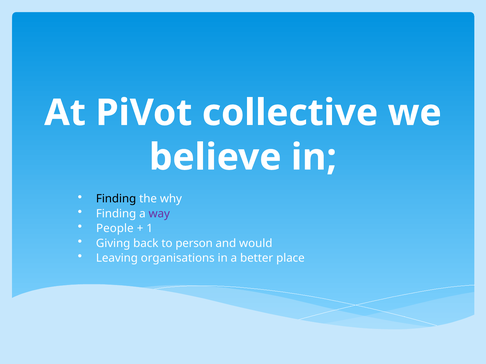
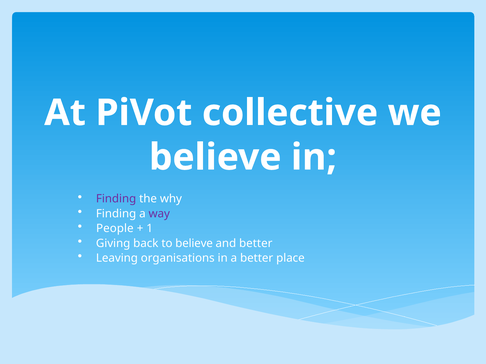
Finding at (116, 199) colour: black -> purple
to person: person -> believe
and would: would -> better
